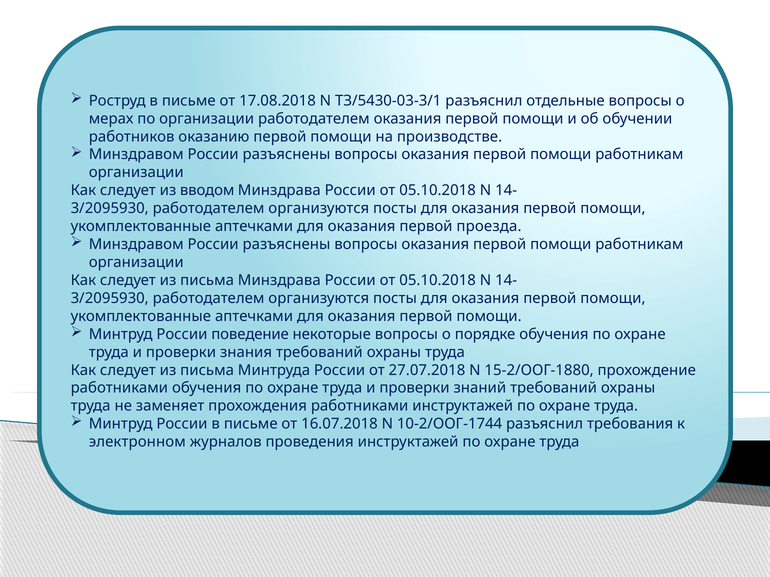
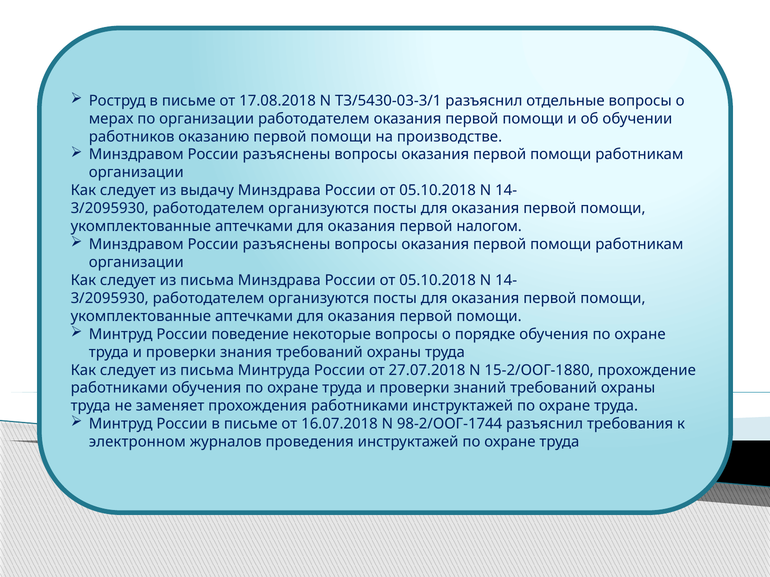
вводом: вводом -> выдачу
проезда: проезда -> налогом
10-2/ООГ-1744: 10-2/ООГ-1744 -> 98-2/ООГ-1744
